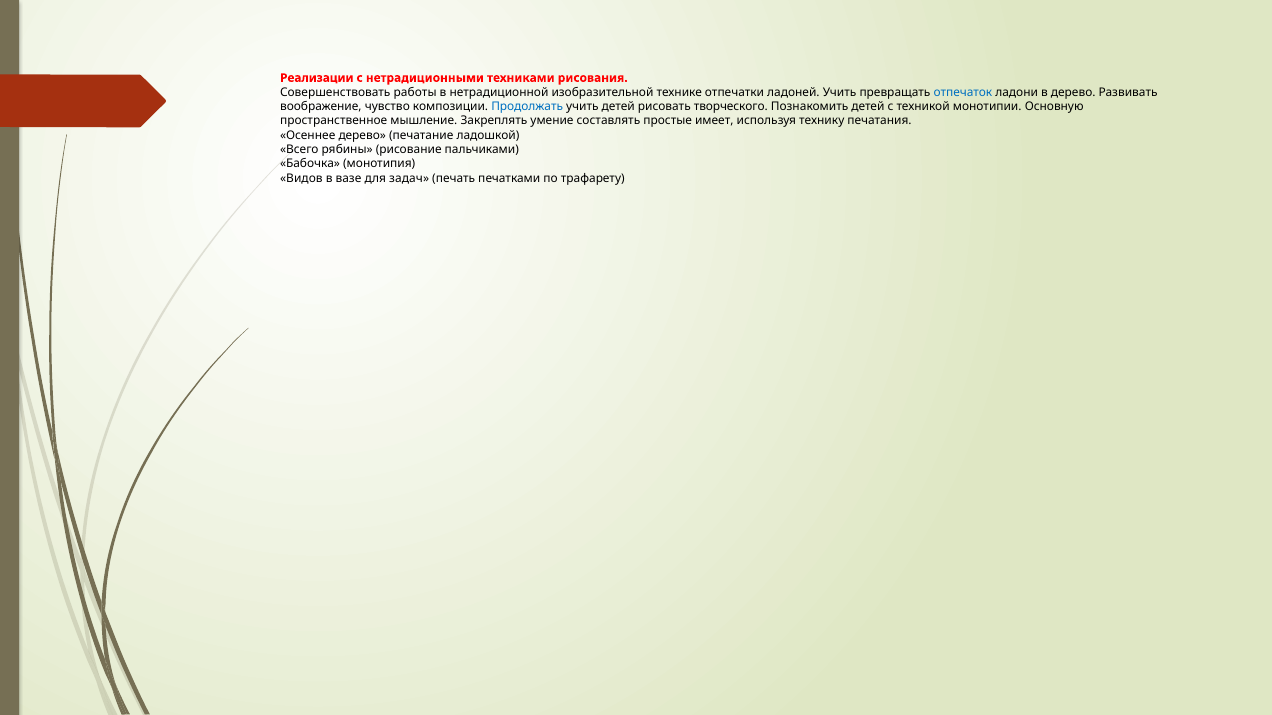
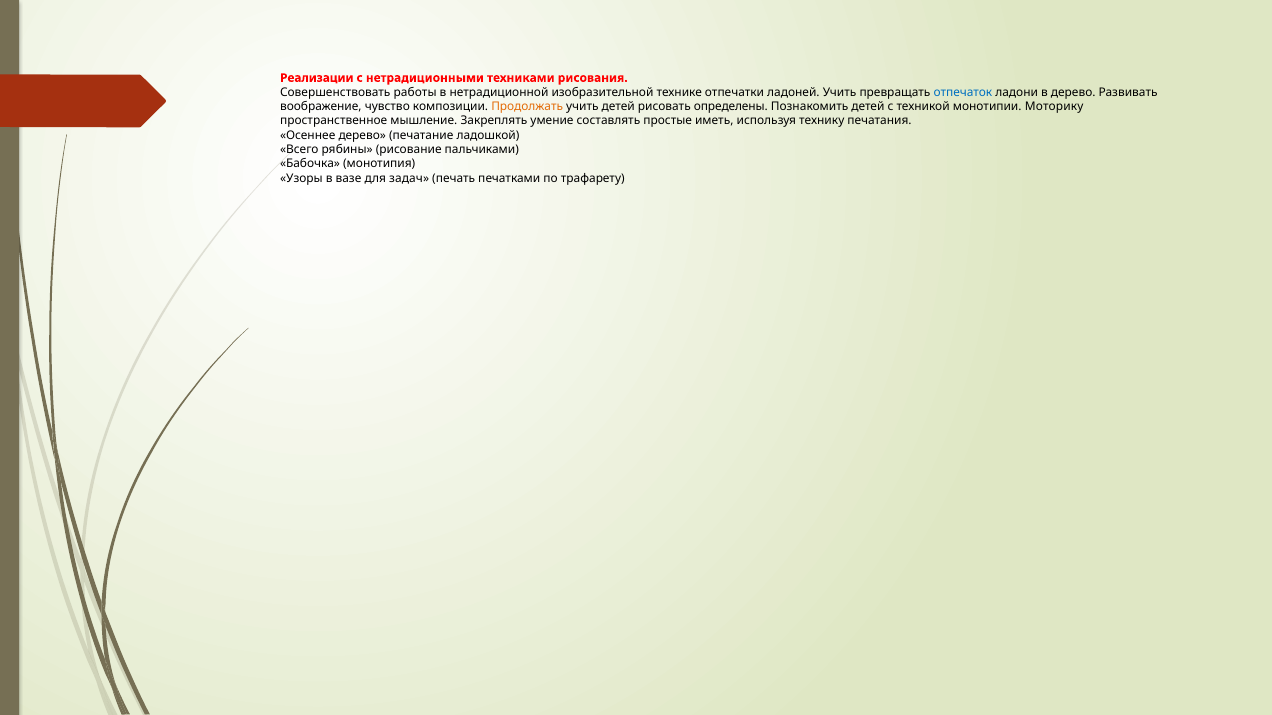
Продолжать colour: blue -> orange
творческого: творческого -> определены
Основную: Основную -> Моторику
имеет: имеет -> иметь
Видов: Видов -> Узоры
